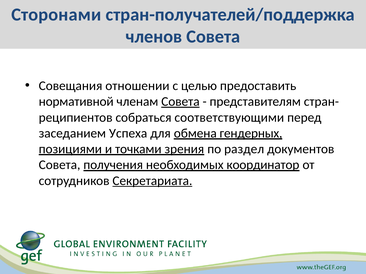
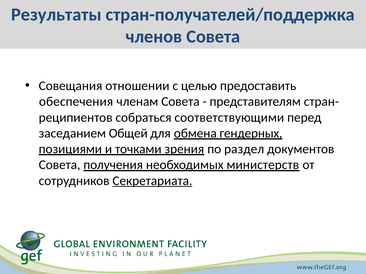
Сторонами: Сторонами -> Результаты
нормативной: нормативной -> обеспечения
Совета at (180, 102) underline: present -> none
Успеха: Успеха -> Общей
координатор: координатор -> министерств
